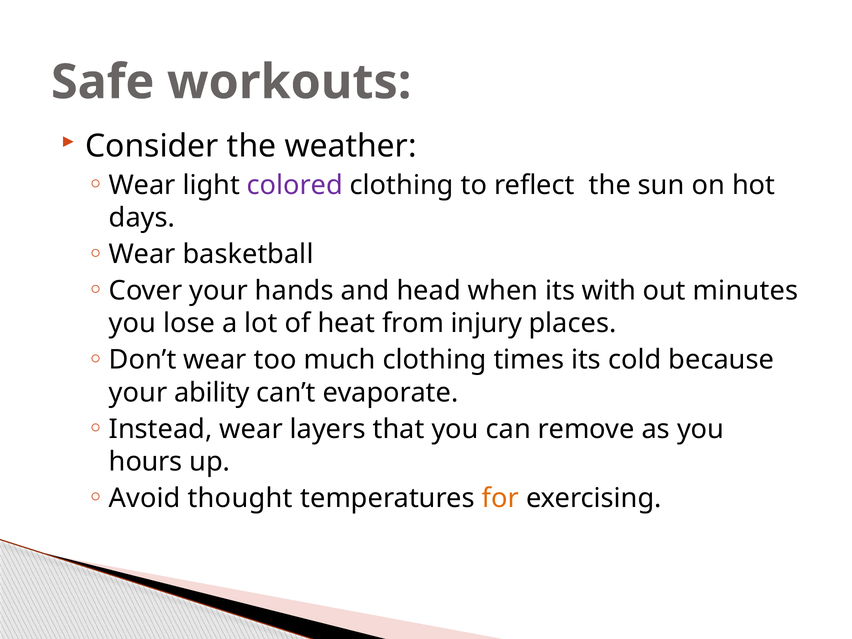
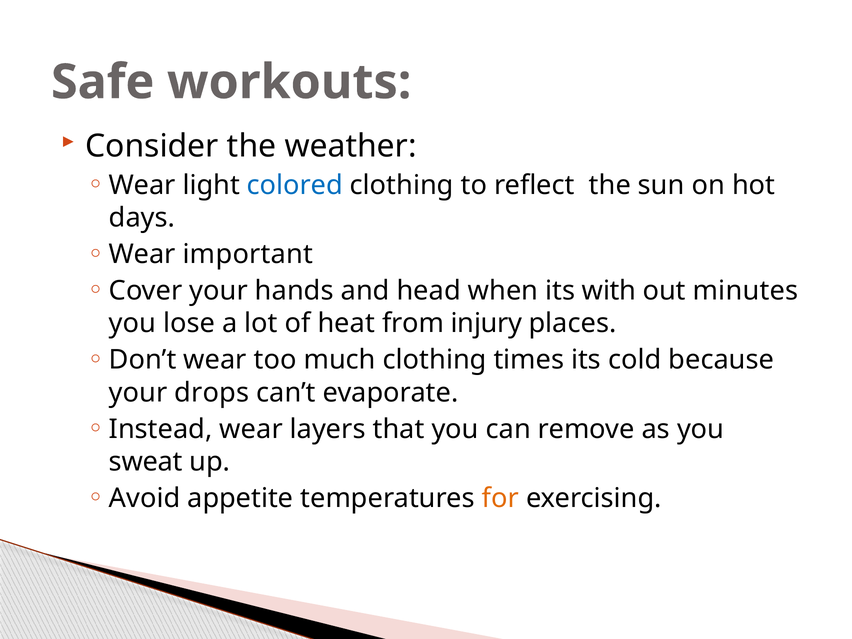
colored colour: purple -> blue
basketball: basketball -> important
ability: ability -> drops
hours: hours -> sweat
thought: thought -> appetite
